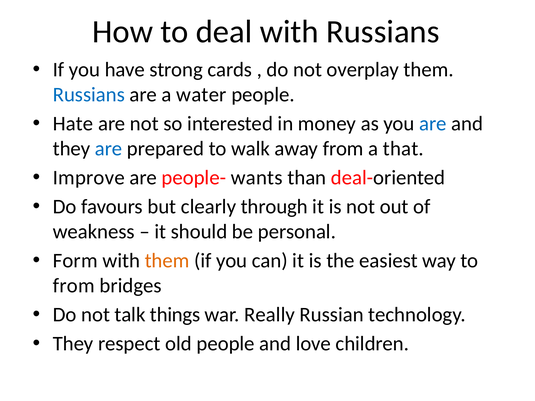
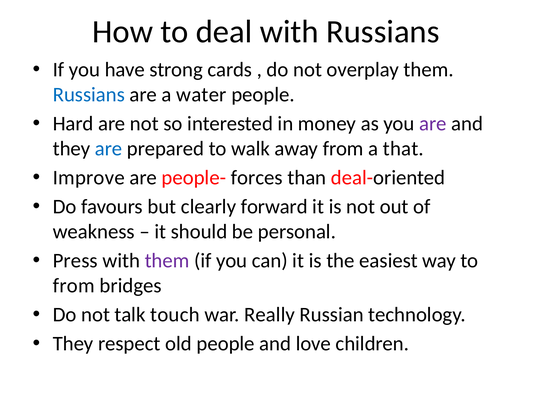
Hate: Hate -> Hard
are at (433, 124) colour: blue -> purple
wants: wants -> forces
through: through -> forward
Form: Form -> Press
them at (167, 261) colour: orange -> purple
things: things -> touch
